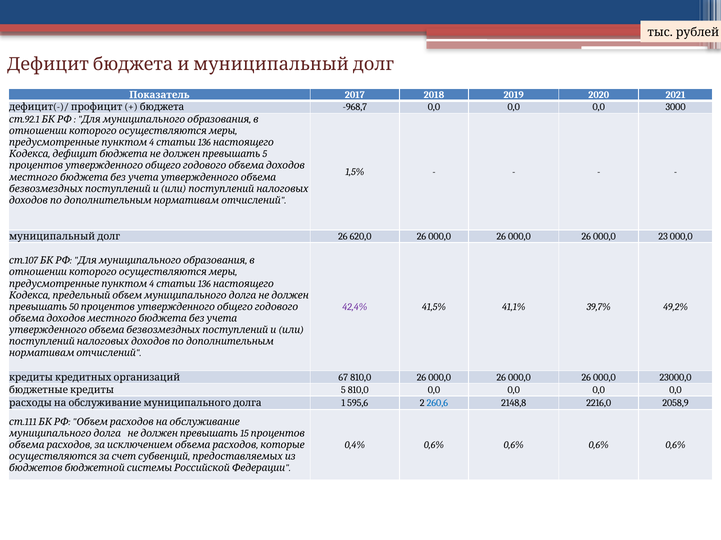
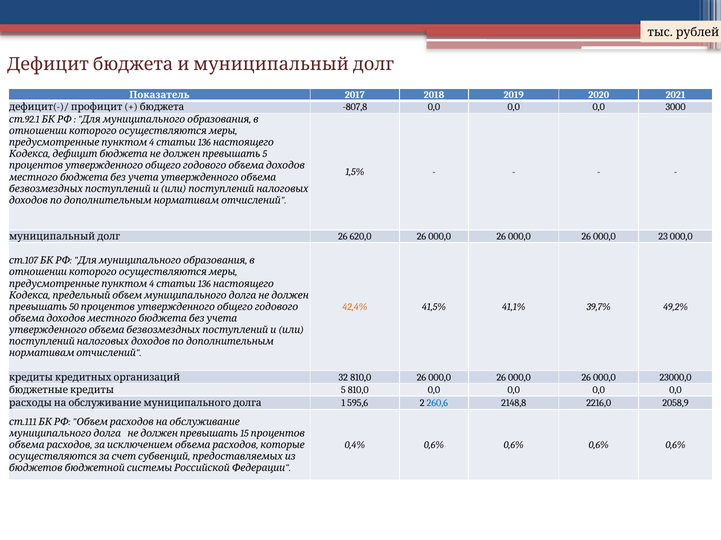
-968,7: -968,7 -> -807,8
42,4% colour: purple -> orange
67: 67 -> 32
